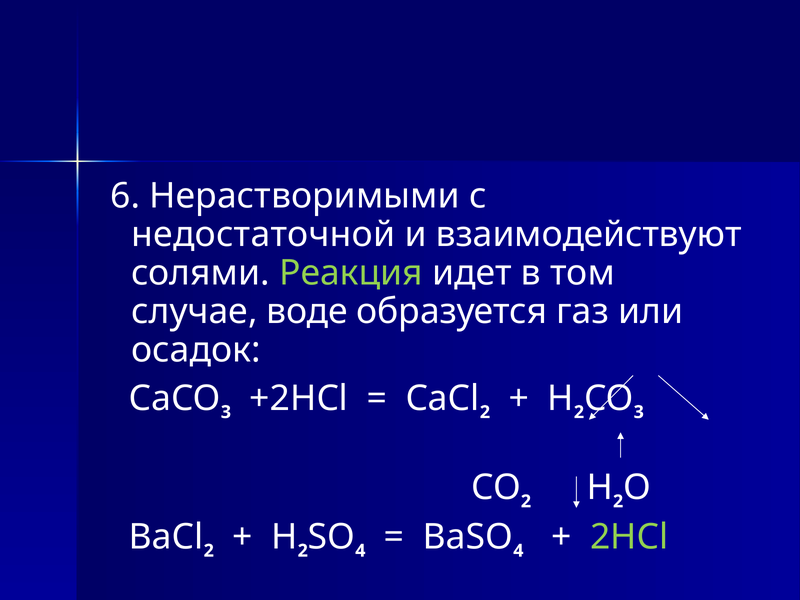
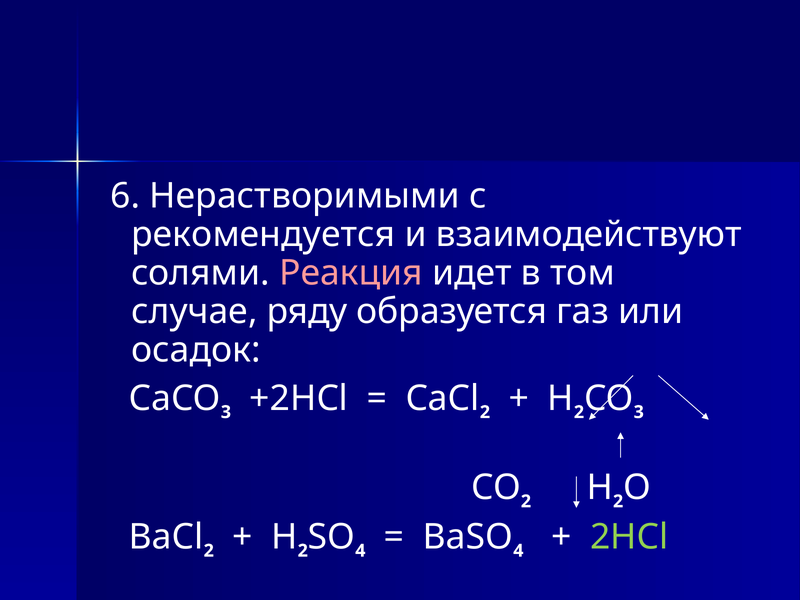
недостаточной: недостаточной -> рекомендуется
Реакция colour: light green -> pink
воде: воде -> ряду
